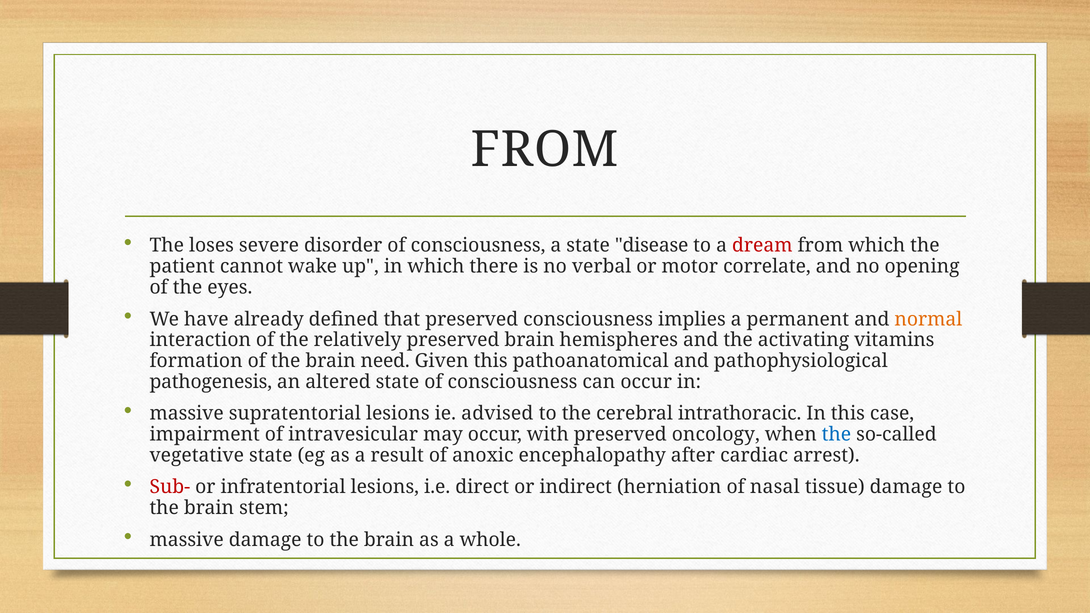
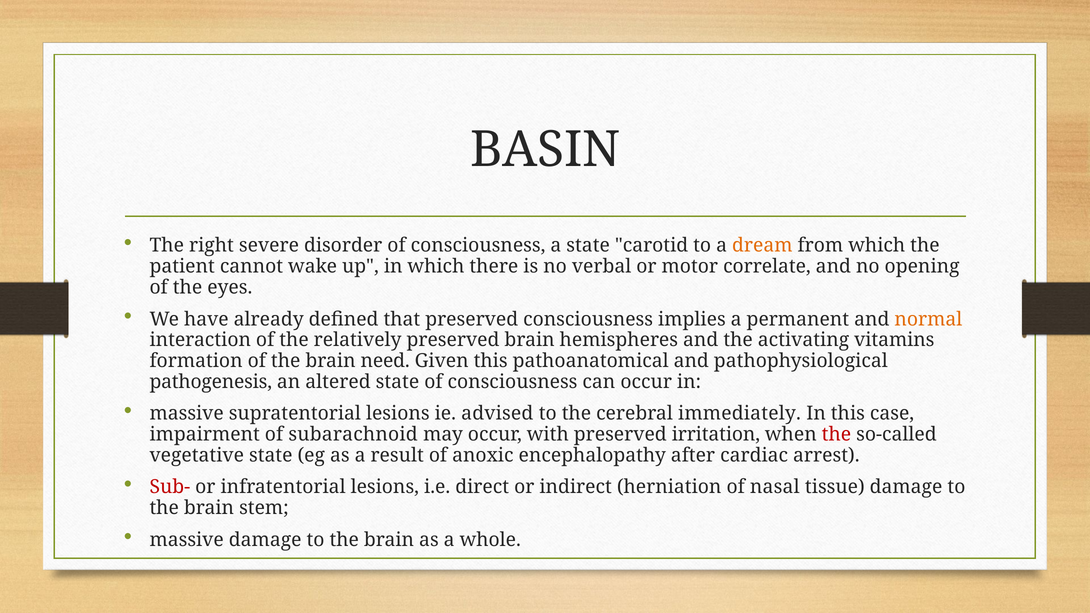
FROM at (545, 150): FROM -> BASIN
loses: loses -> right
disease: disease -> carotid
dream colour: red -> orange
intrathoracic: intrathoracic -> immediately
intravesicular: intravesicular -> subarachnoid
oncology: oncology -> irritation
the at (836, 434) colour: blue -> red
